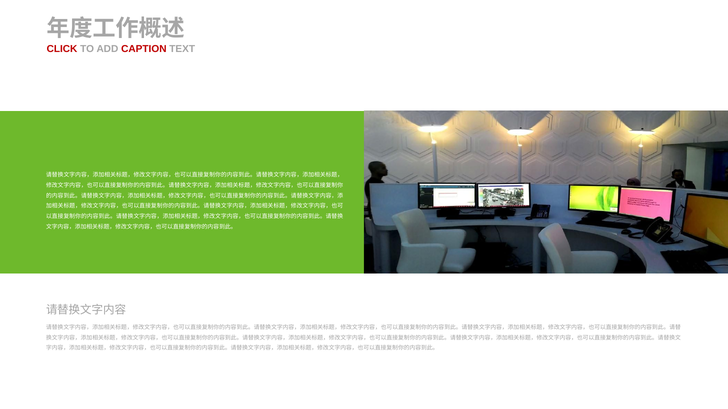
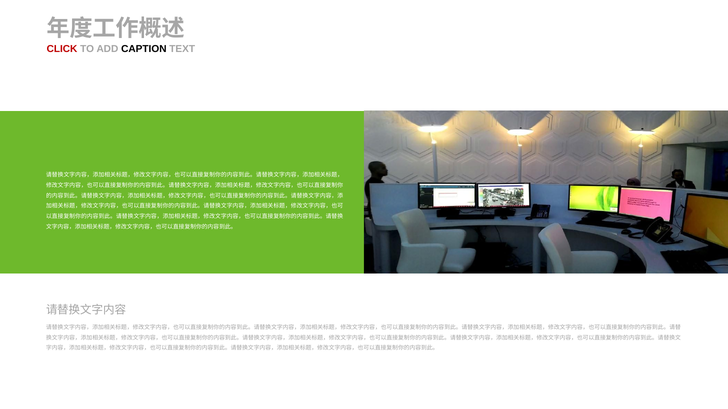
CAPTION colour: red -> black
